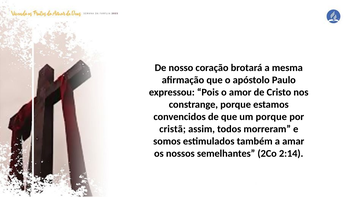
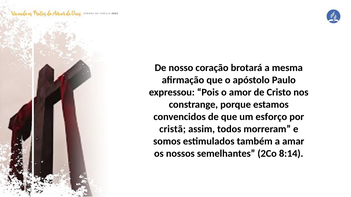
um porque: porque -> esforço
2:14: 2:14 -> 8:14
